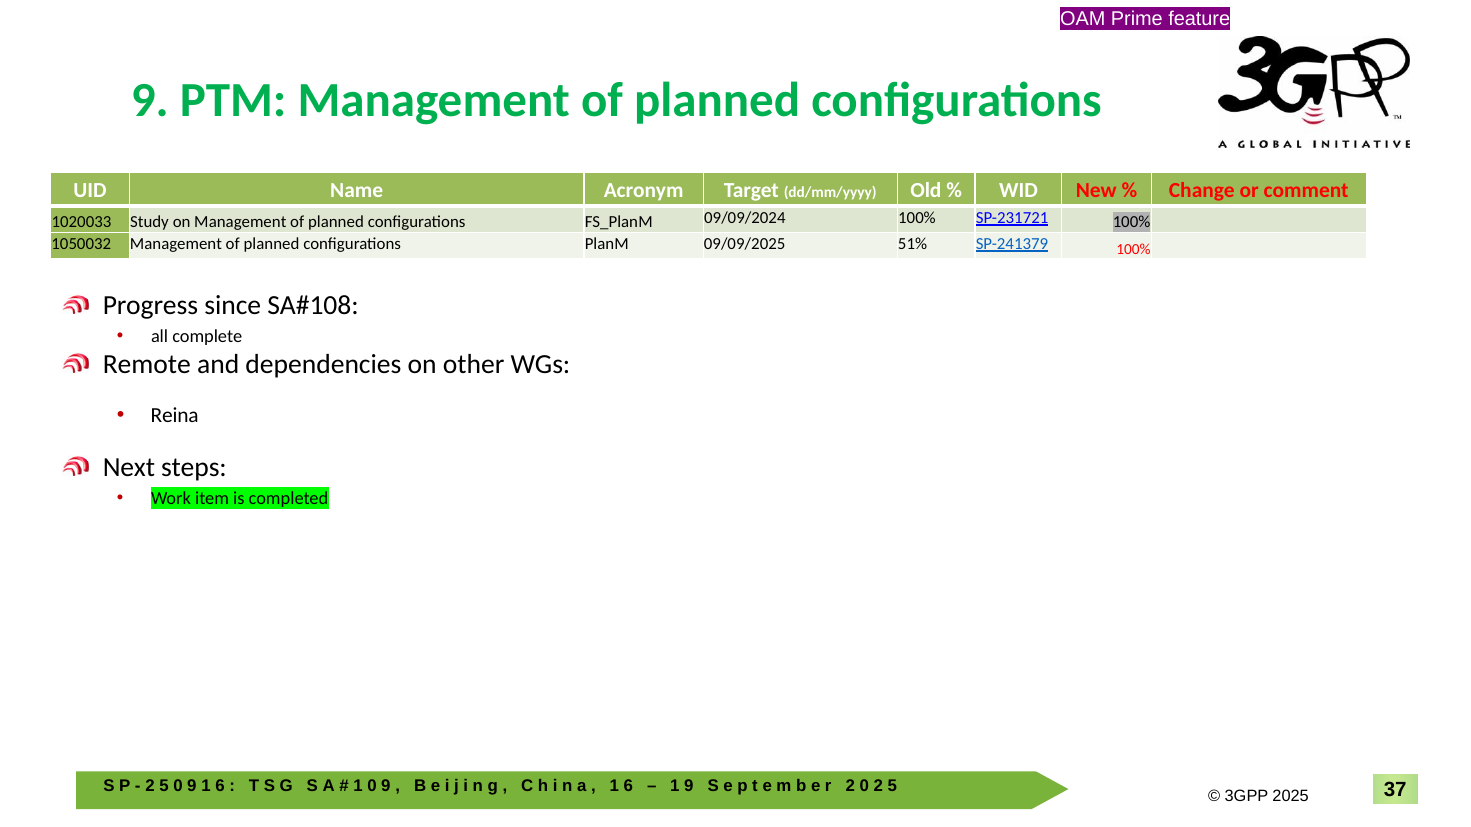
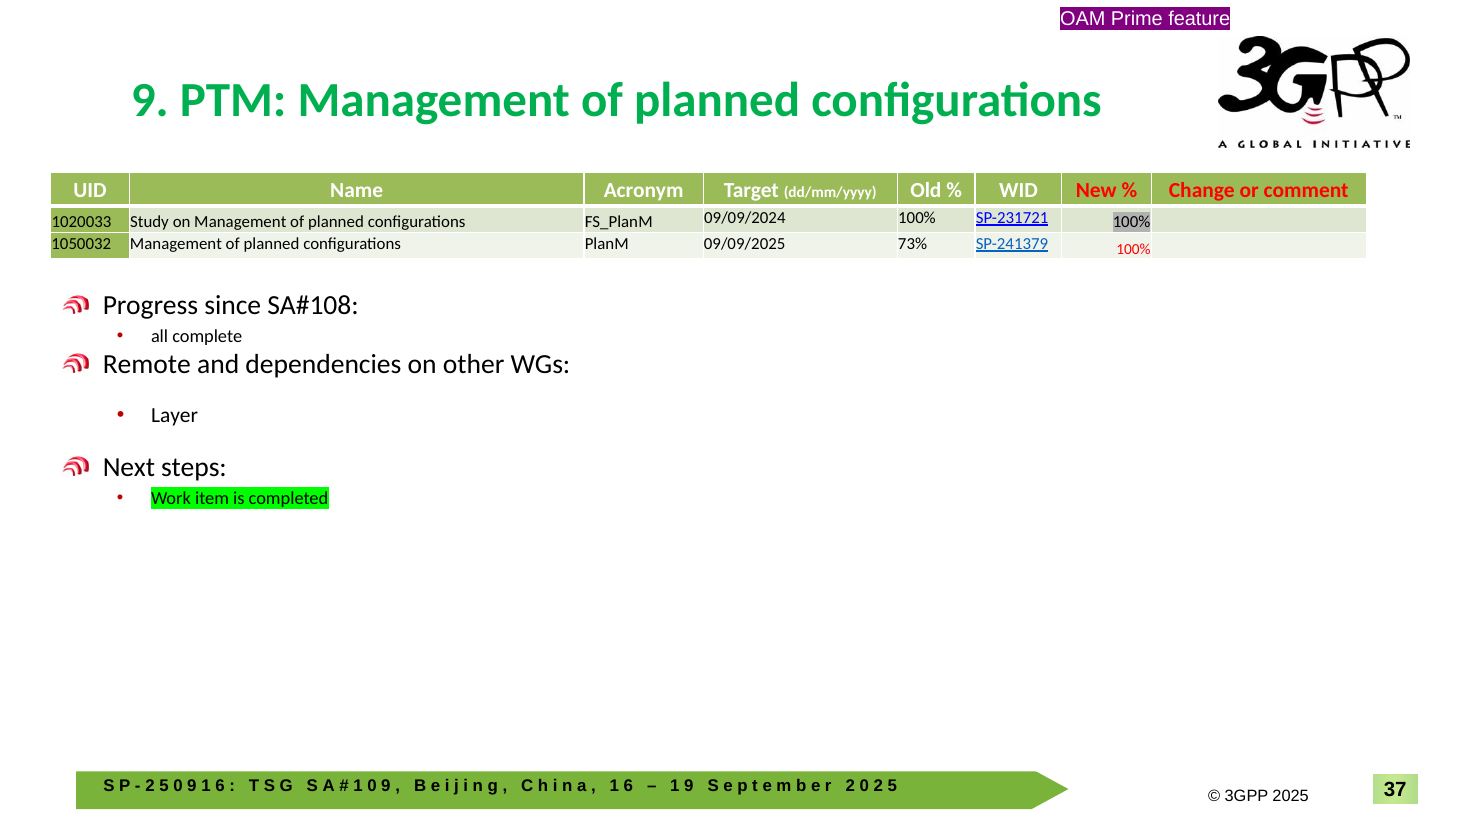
51%: 51% -> 73%
Reina: Reina -> Layer
